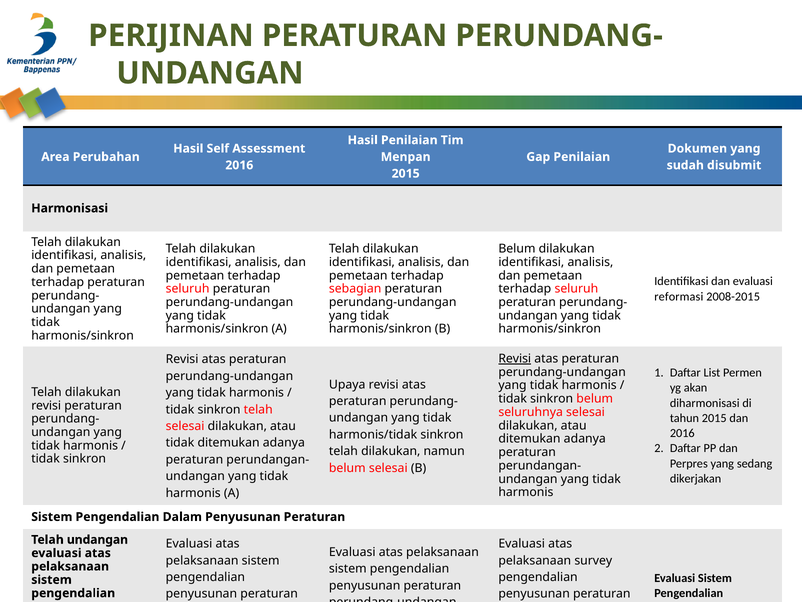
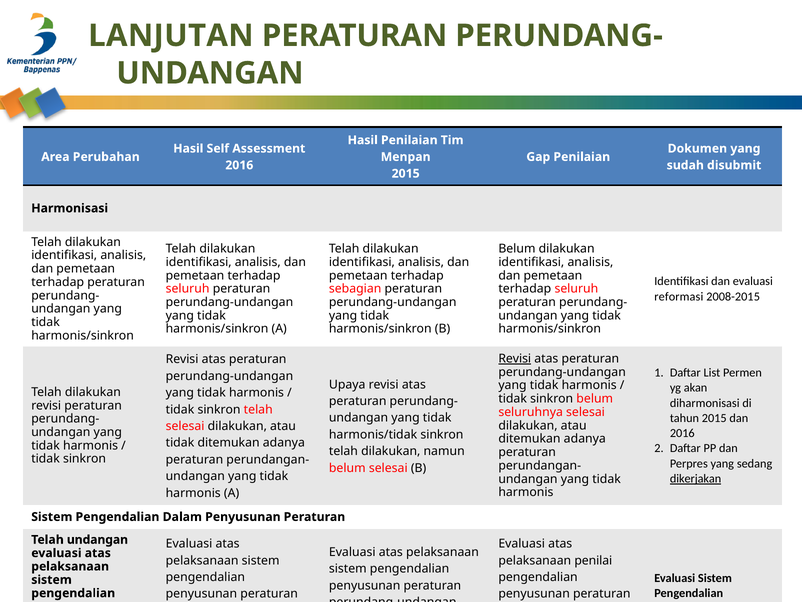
PERIJINAN: PERIJINAN -> LANJUTAN
dikerjakan underline: none -> present
survey: survey -> penilai
